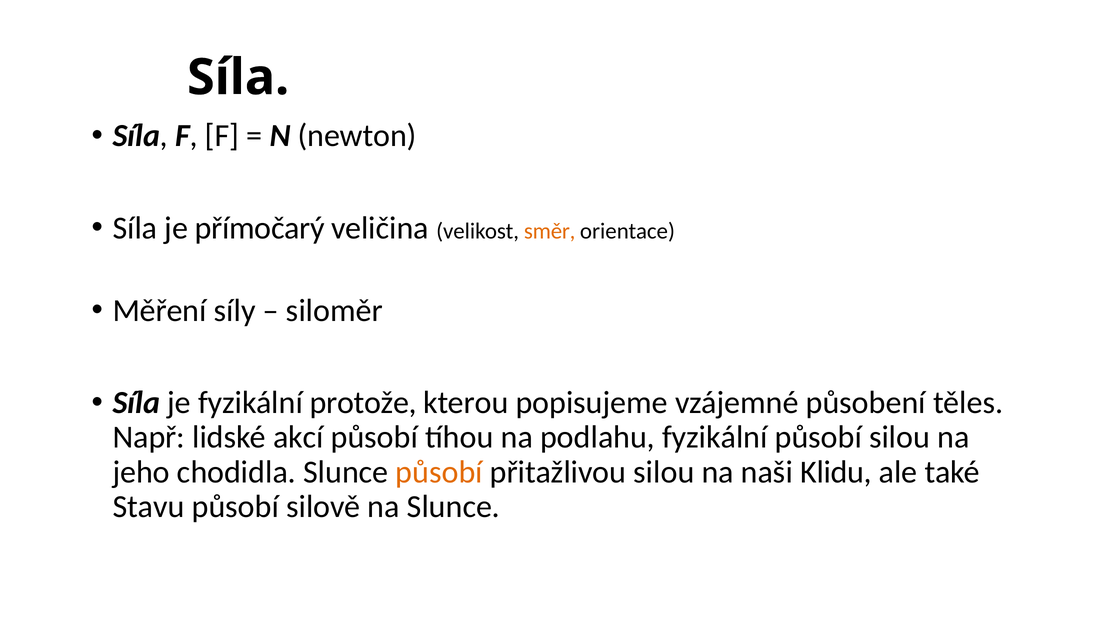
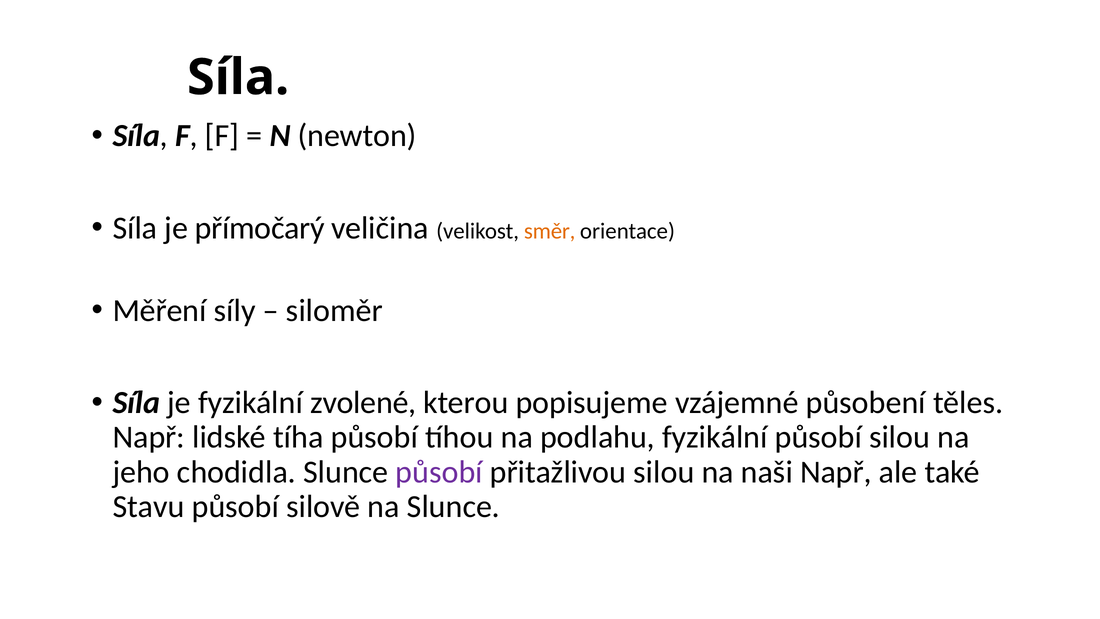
protože: protože -> zvolené
akcí: akcí -> tíha
působí at (439, 472) colour: orange -> purple
naši Klidu: Klidu -> Např
